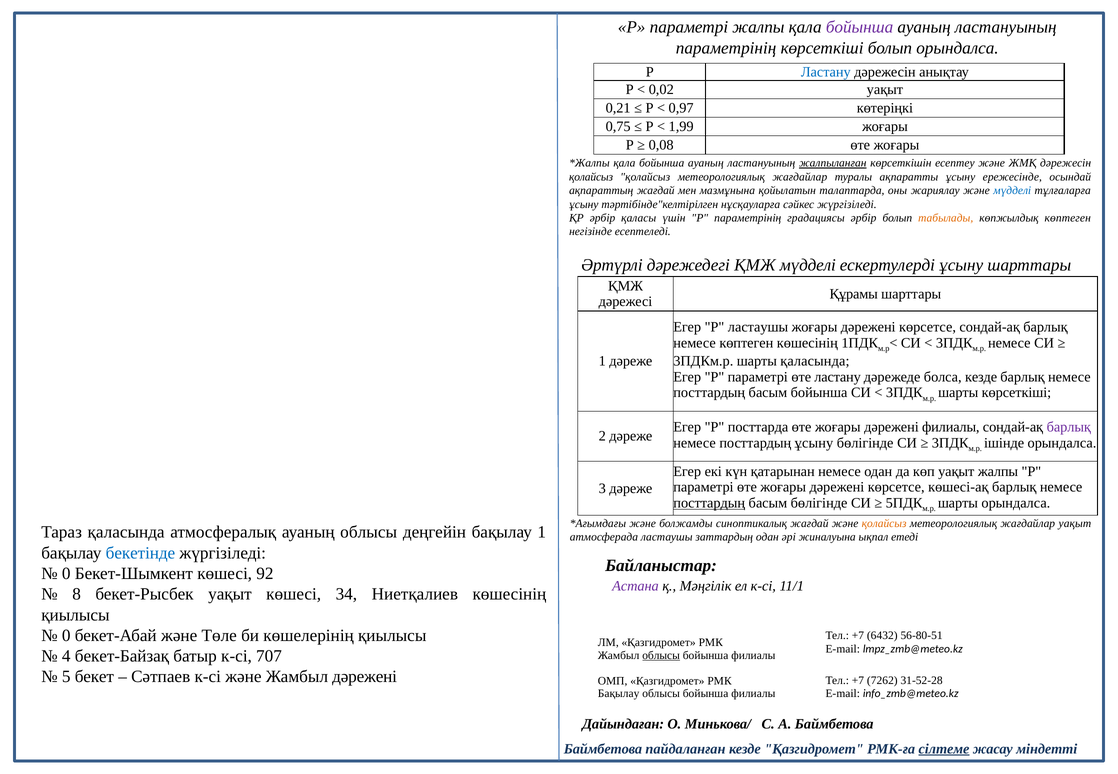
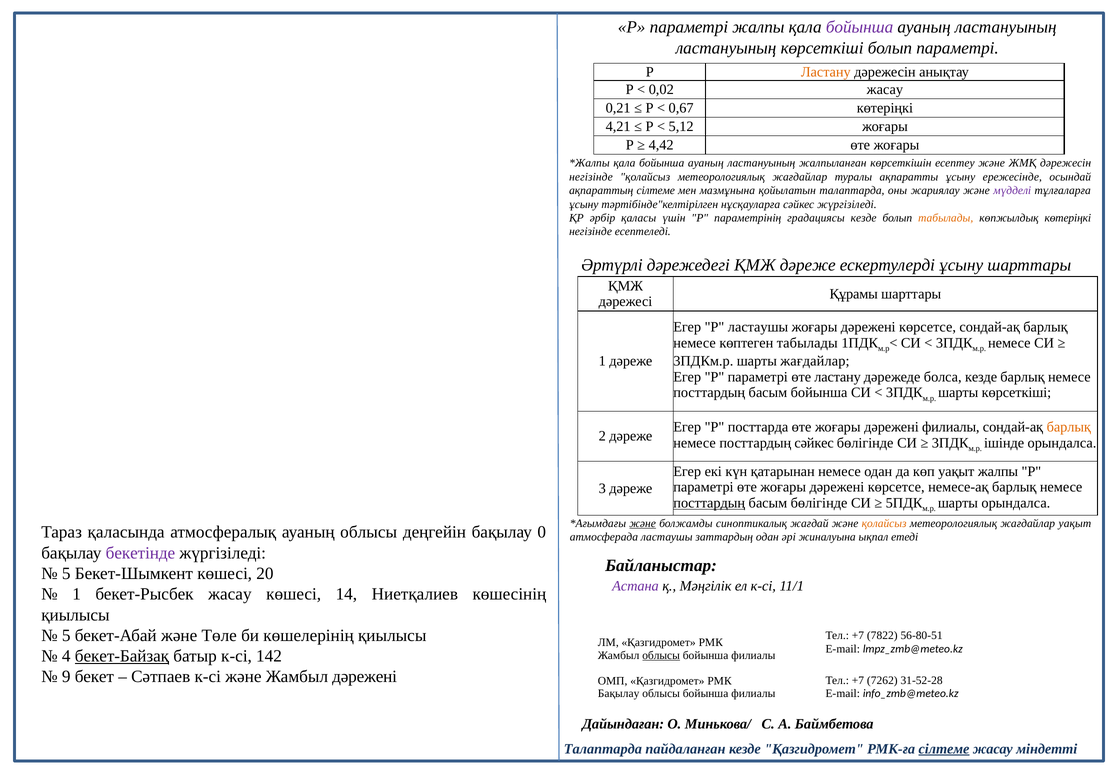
параметрінің at (726, 48): параметрінің -> ластануының
болып орындалса: орындалса -> параметрі
Ластану at (826, 72) colour: blue -> orange
0,02 уақыт: уақыт -> жасау
0,97: 0,97 -> 0,67
0,75: 0,75 -> 4,21
1,99: 1,99 -> 5,12
0,08: 0,08 -> 4,42
жалпыланған underline: present -> none
қолайсыз at (591, 177): қолайсыз -> негізінде
ақпараттың жағдай: жағдай -> сілтеме
мүдделі at (1012, 191) colour: blue -> purple
градациясы әрбір: әрбір -> кезде
көпжылдық көптеген: көптеген -> көтеріңкі
ҚМЖ мүдделі: мүдделі -> дәреже
көптеген көшесінің: көшесінің -> табылады
шарты қаласында: қаласында -> жағдайлар
барлық at (1069, 427) colour: purple -> orange
посттардың ұсыну: ұсыну -> сәйкес
көшесі-ақ: көшесі-ақ -> немесе-ақ
және at (643, 523) underline: none -> present
бақылау 1: 1 -> 0
бекетінде colour: blue -> purple
0 at (66, 574): 0 -> 5
92: 92 -> 20
8 at (77, 594): 8 -> 1
бекет-Рысбек уақыт: уақыт -> жасау
34: 34 -> 14
0 at (66, 635): 0 -> 5
6432: 6432 -> 7822
бекет-Байзақ underline: none -> present
707: 707 -> 142
5: 5 -> 9
Баймбетова at (603, 749): Баймбетова -> Талаптарда
